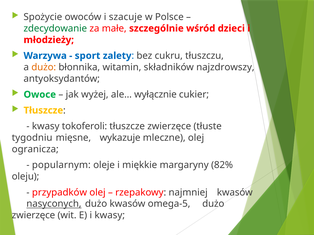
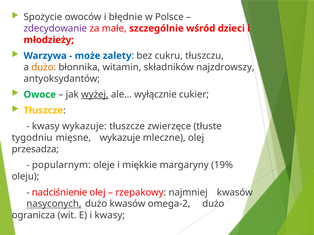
szacuje: szacuje -> błędnie
zdecydowanie colour: green -> purple
sport: sport -> może
wyżej underline: none -> present
kwasy tokoferoli: tokoferoli -> wykazuje
ogranicza: ogranicza -> przesadza
82%: 82% -> 19%
przypadków: przypadków -> nadciśnienie
omega-5: omega-5 -> omega-2
zwierzęce at (33, 216): zwierzęce -> ogranicza
